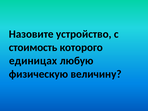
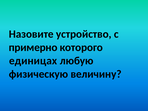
стоимость: стоимость -> примерно
